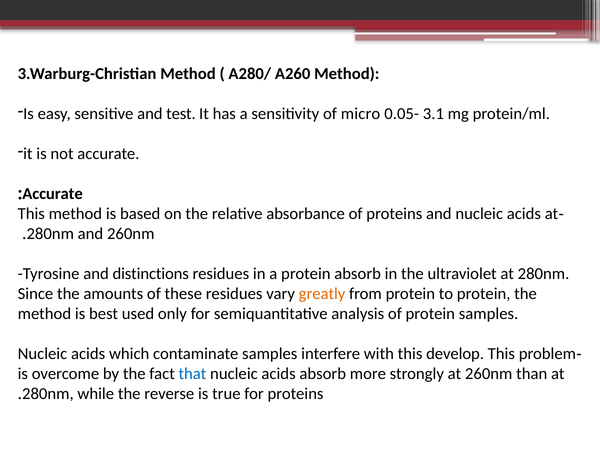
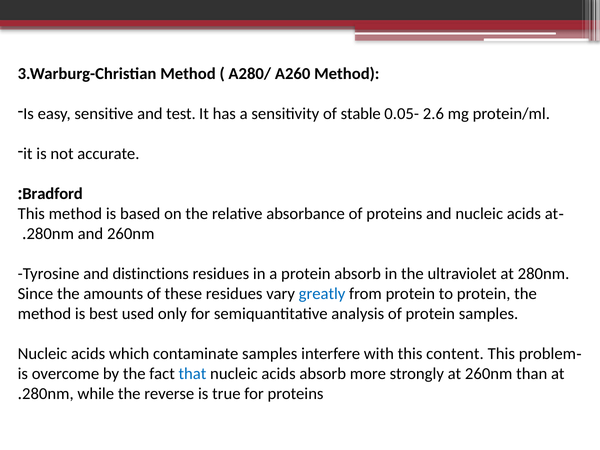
micro: micro -> stable
3.1: 3.1 -> 2.6
Accurate at (53, 194): Accurate -> Bradford
greatly colour: orange -> blue
develop: develop -> content
